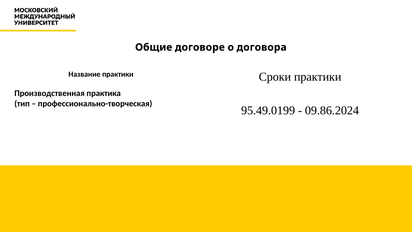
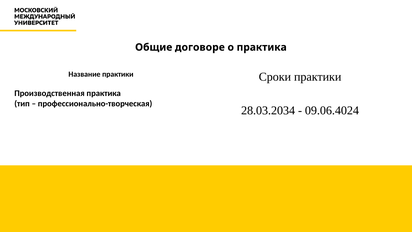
о договора: договора -> практика
95.49.0199: 95.49.0199 -> 28.03.2034
09.86.2024: 09.86.2024 -> 09.06.4024
